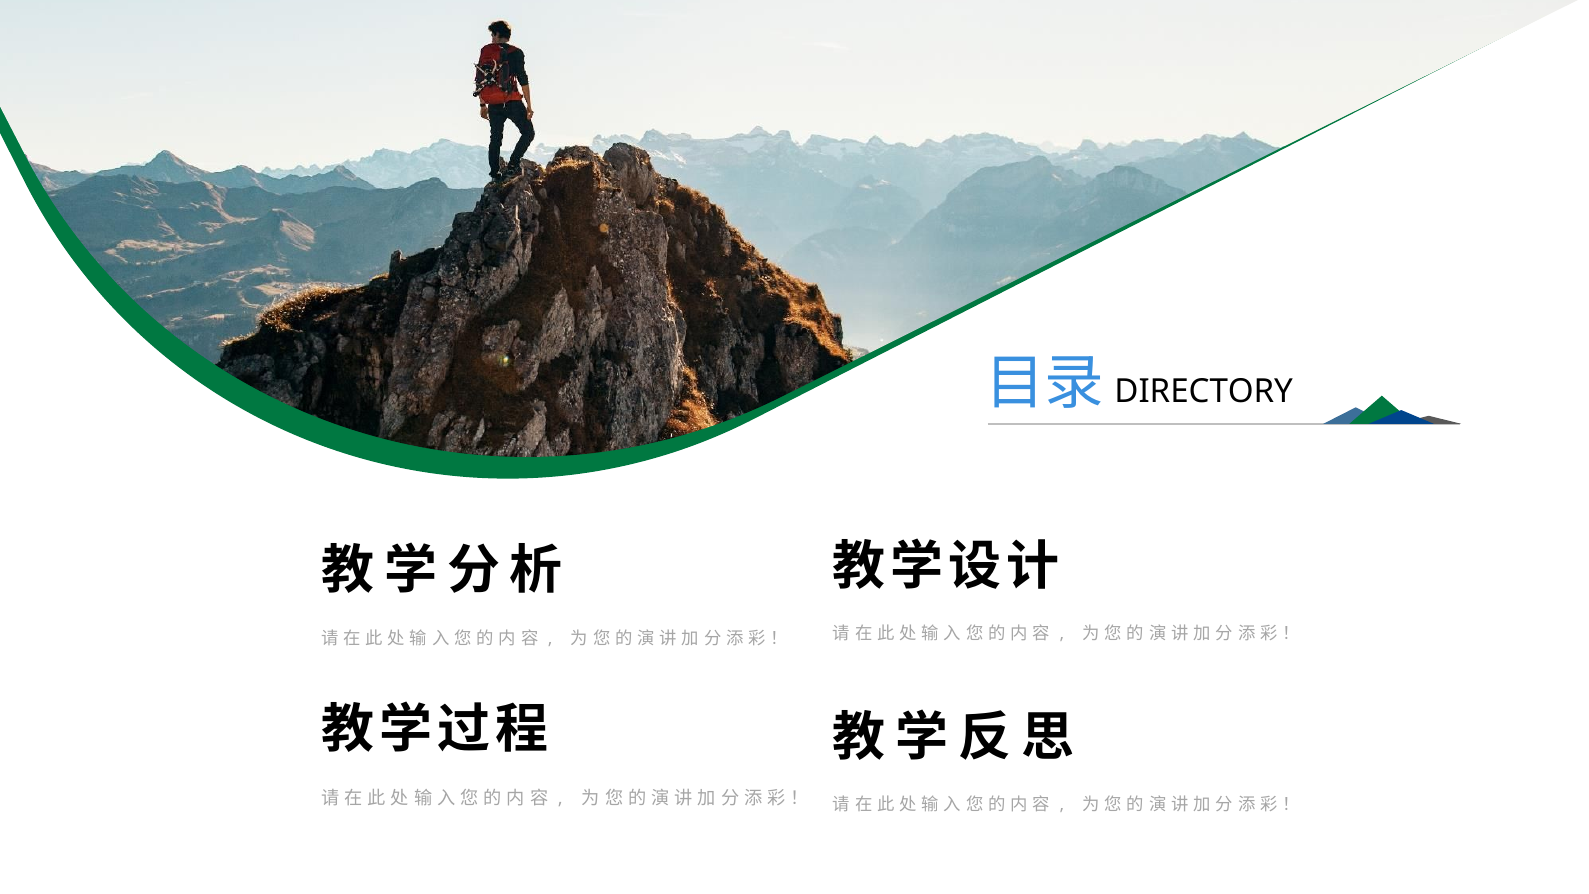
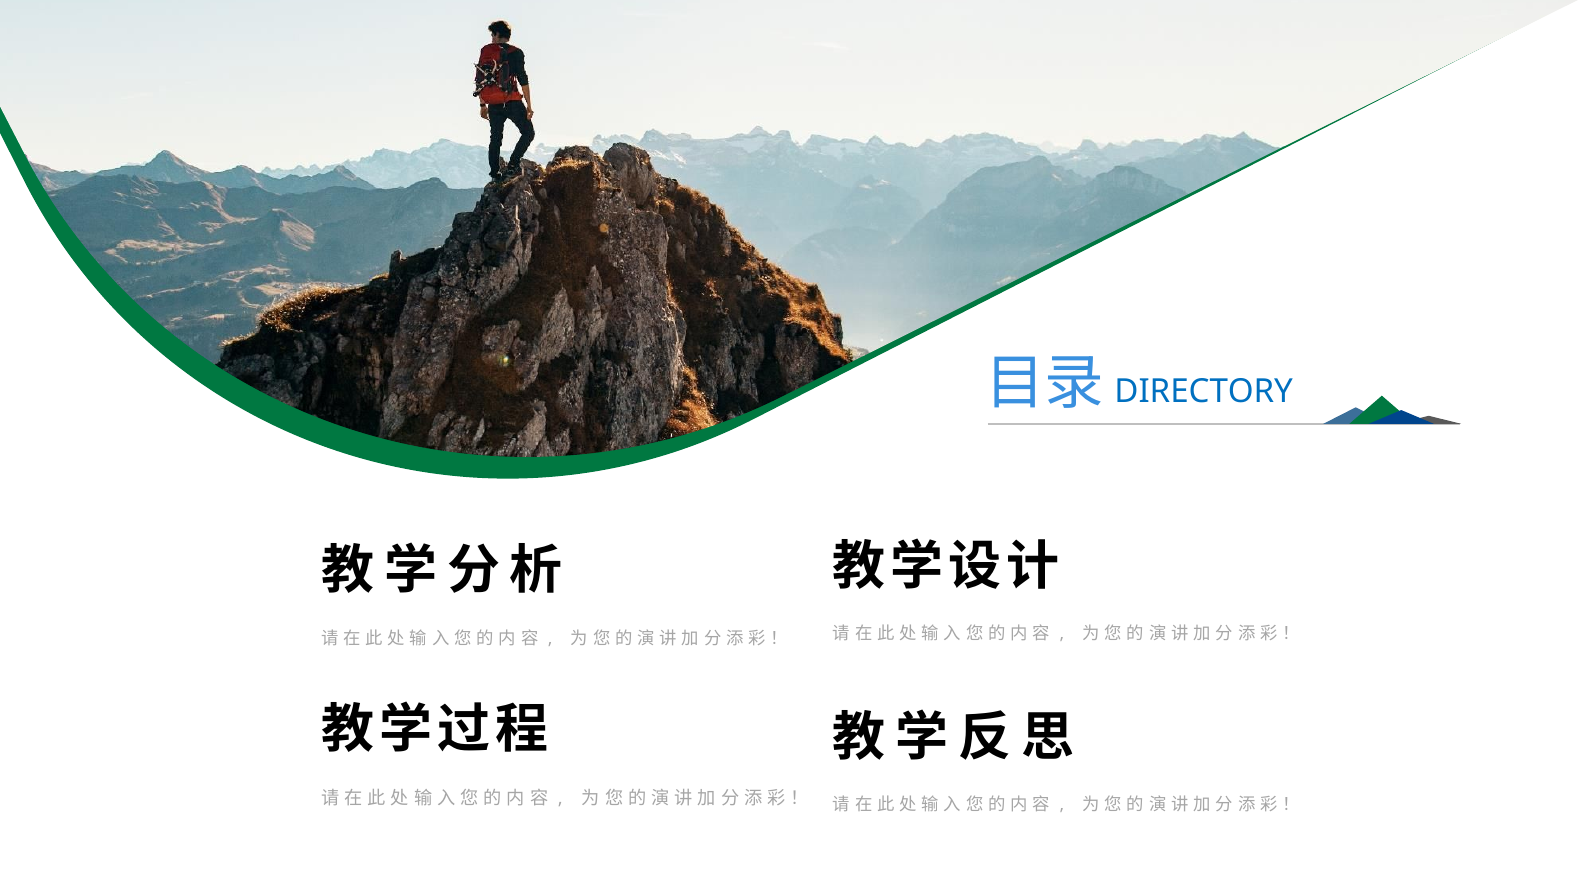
DIRECTORY colour: black -> blue
